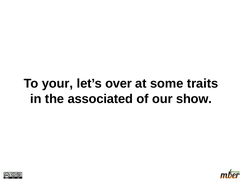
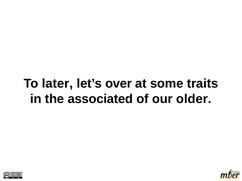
your: your -> later
show: show -> older
